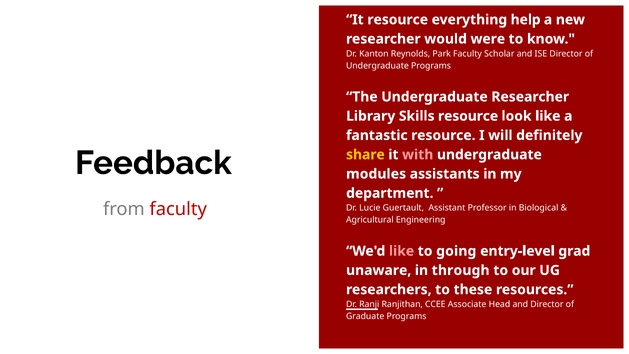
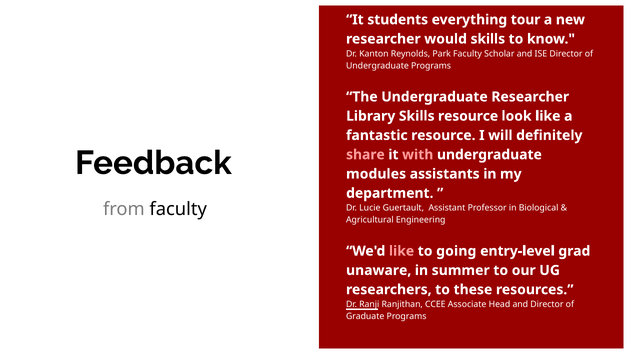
It resource: resource -> students
help: help -> tour
would were: were -> skills
share colour: yellow -> pink
faculty at (178, 209) colour: red -> black
through: through -> summer
